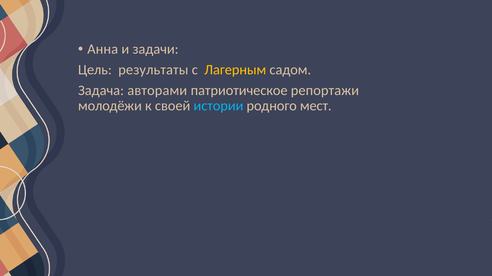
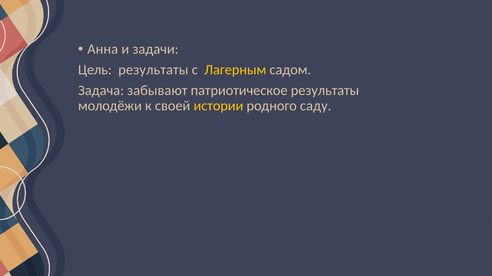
авторами: авторами -> забывают
патриотическое репортажи: репортажи -> результаты
истории colour: light blue -> yellow
мест: мест -> саду
